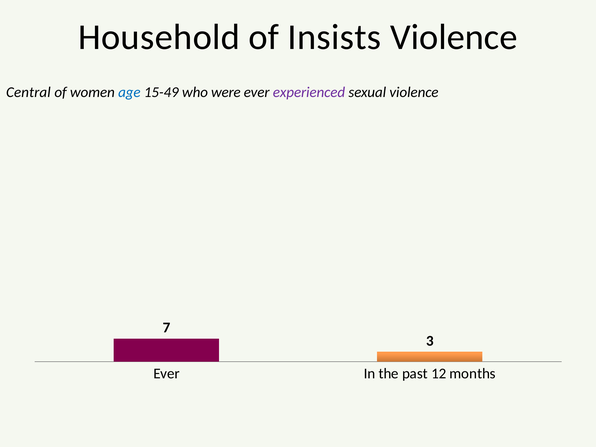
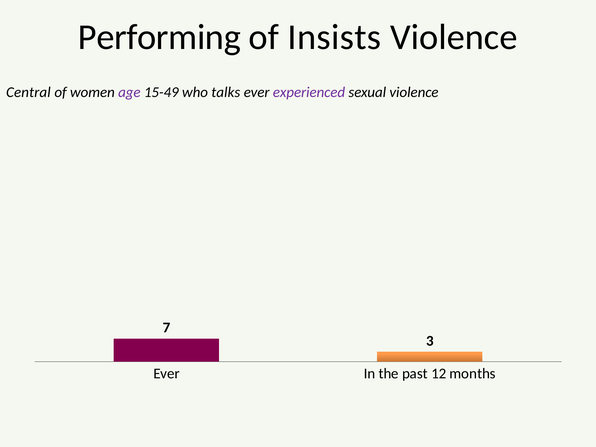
Household: Household -> Performing
age colour: blue -> purple
were: were -> talks
